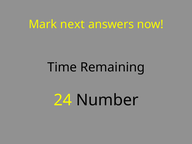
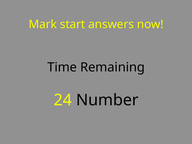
next: next -> start
